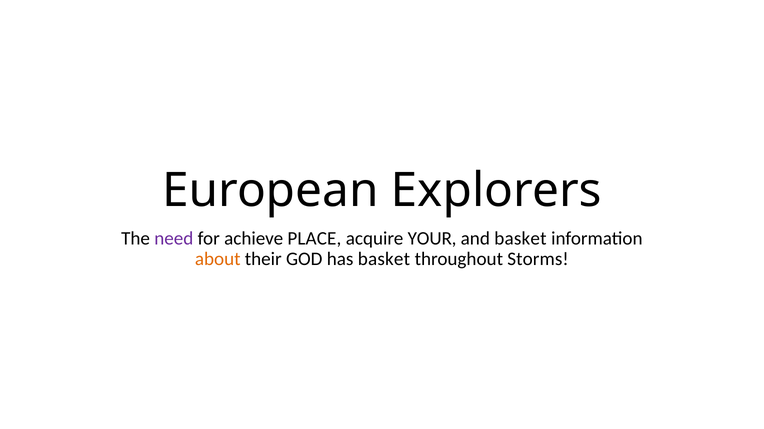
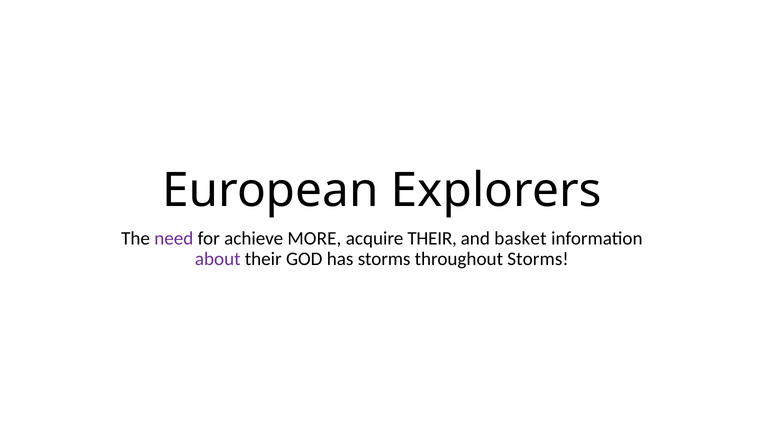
PLACE: PLACE -> MORE
acquire YOUR: YOUR -> THEIR
about colour: orange -> purple
has basket: basket -> storms
